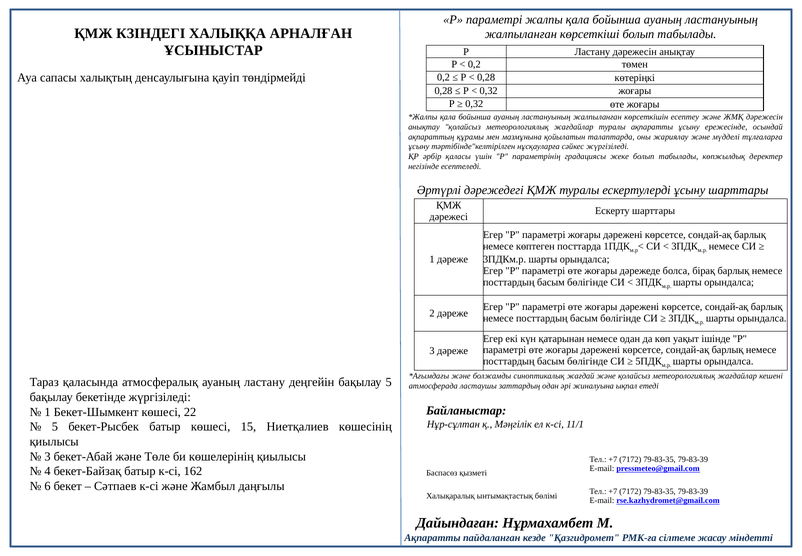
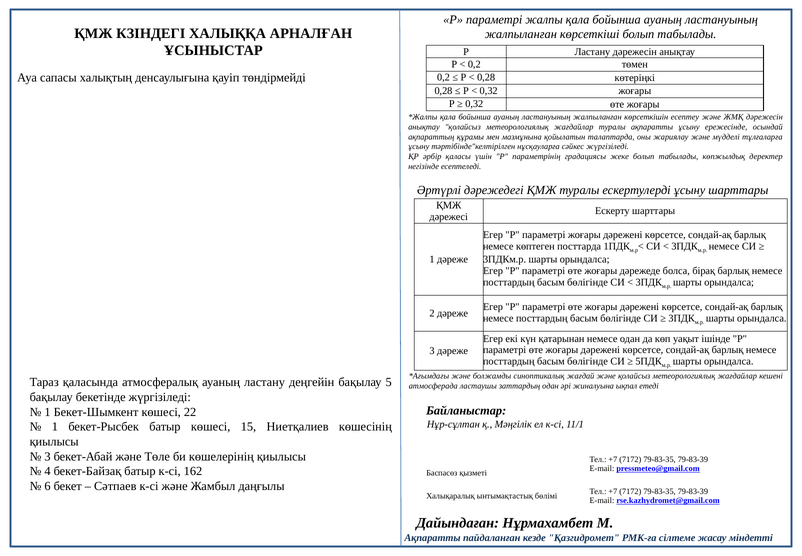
5 at (55, 426): 5 -> 1
